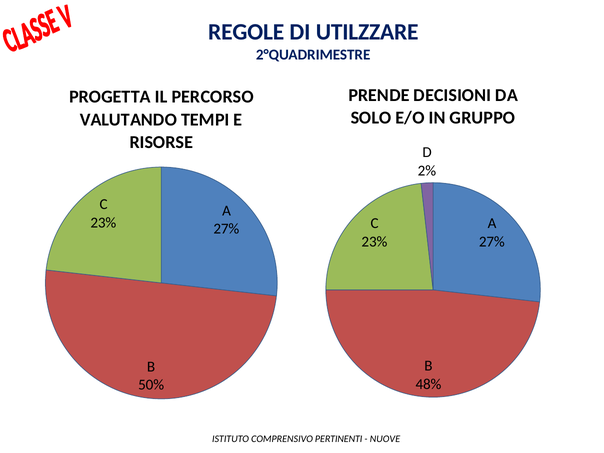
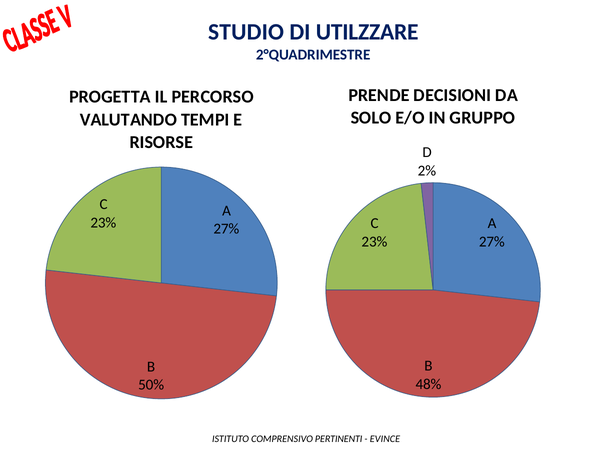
REGOLE: REGOLE -> STUDIO
NUOVE: NUOVE -> EVINCE
